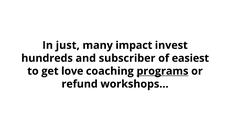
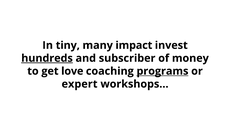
just: just -> tiny
hundreds underline: none -> present
easiest: easiest -> money
refund: refund -> expert
